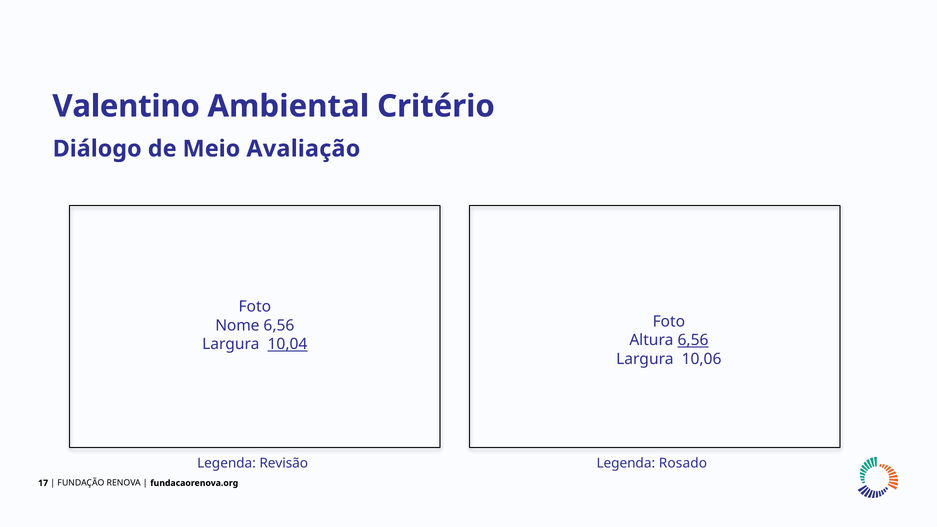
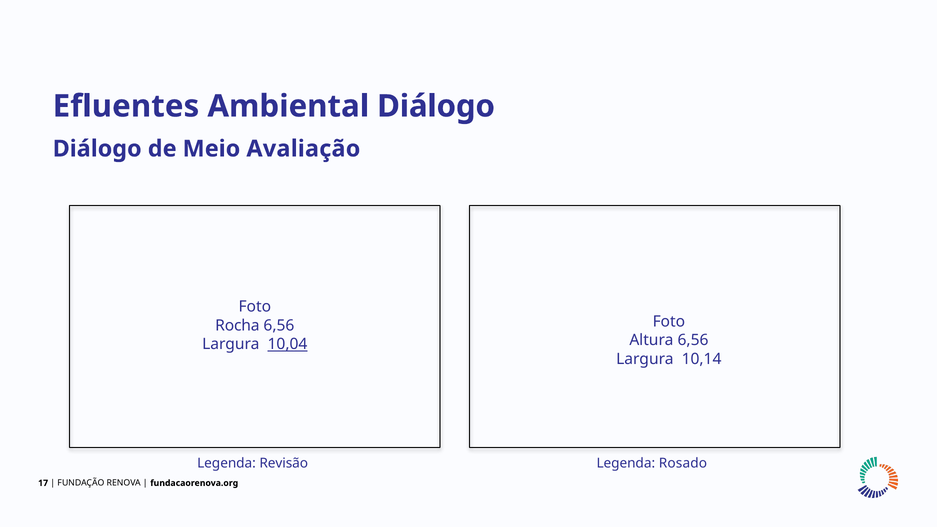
Valentino: Valentino -> Efluentes
Ambiental Critério: Critério -> Diálogo
Nome: Nome -> Rocha
6,56 at (693, 340) underline: present -> none
10,06: 10,06 -> 10,14
